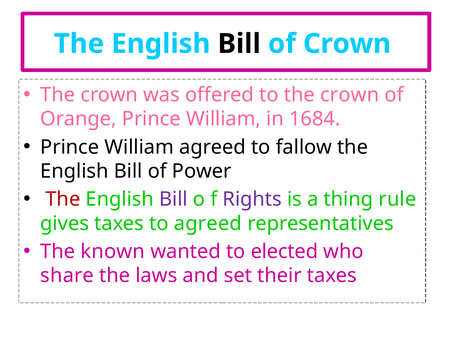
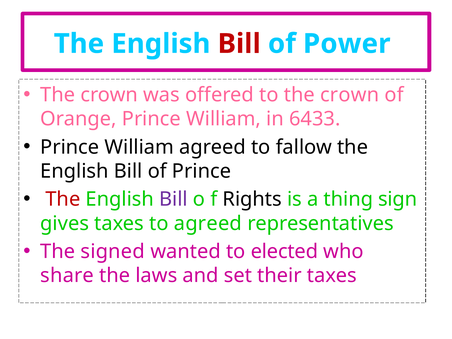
Bill at (239, 44) colour: black -> red
of Crown: Crown -> Power
1684: 1684 -> 6433
of Power: Power -> Prince
Rights colour: purple -> black
rule: rule -> sign
known: known -> signed
